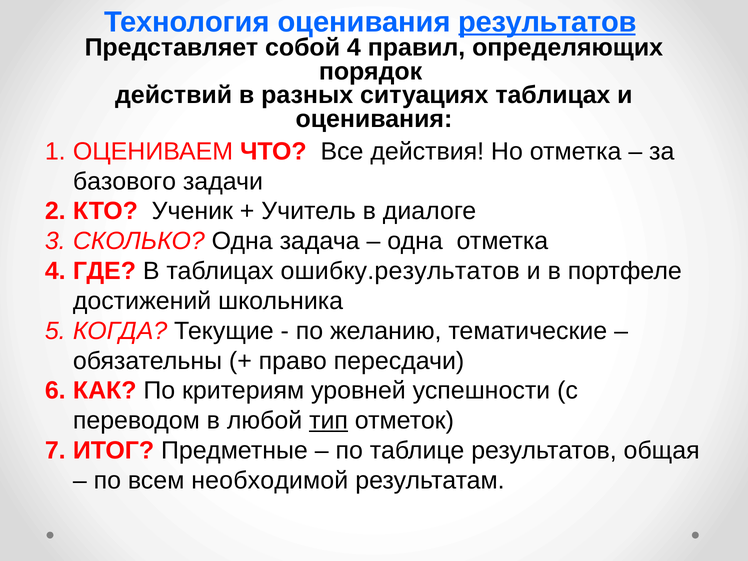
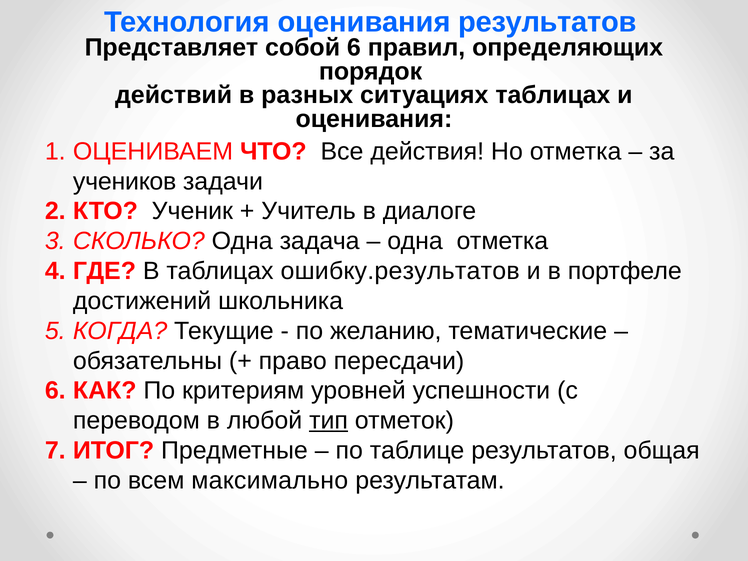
результатов at (547, 22) underline: present -> none
собой 4: 4 -> 6
базового: базового -> учеников
необходимой: необходимой -> максимально
